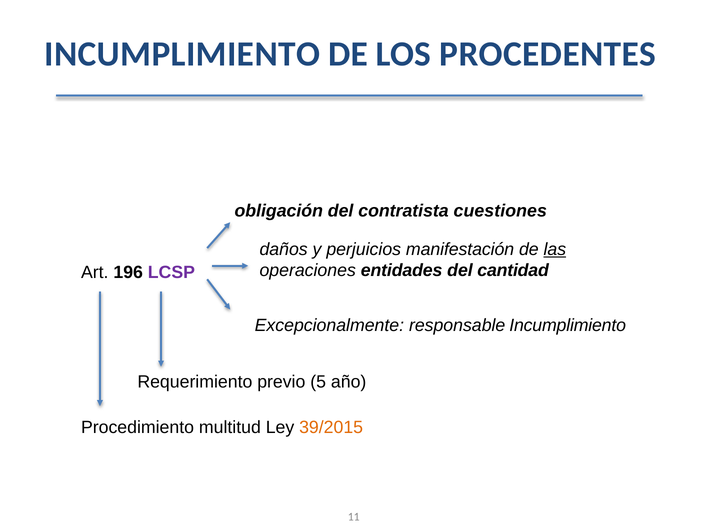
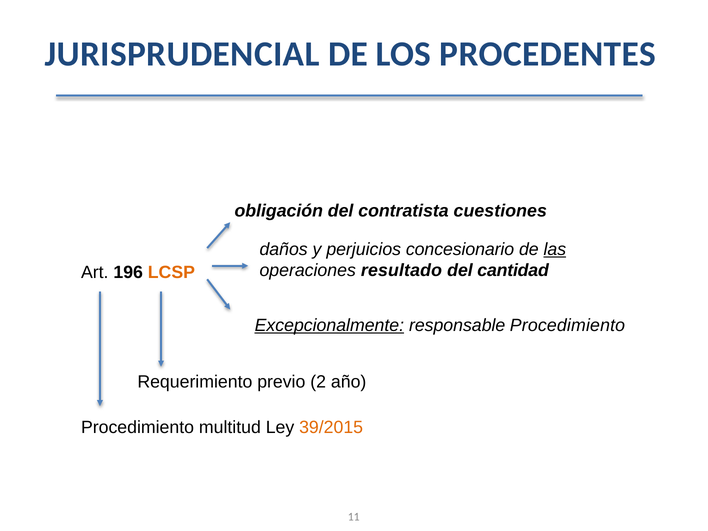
INCUMPLIMIENTO at (182, 54): INCUMPLIMIENTO -> JURISPRUDENCIAL
manifestación: manifestación -> concesionario
entidades: entidades -> resultado
LCSP colour: purple -> orange
Excepcionalmente underline: none -> present
responsable Incumplimiento: Incumplimiento -> Procedimiento
5: 5 -> 2
